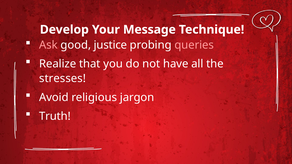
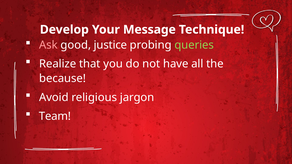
queries colour: pink -> light green
stresses: stresses -> because
Truth: Truth -> Team
